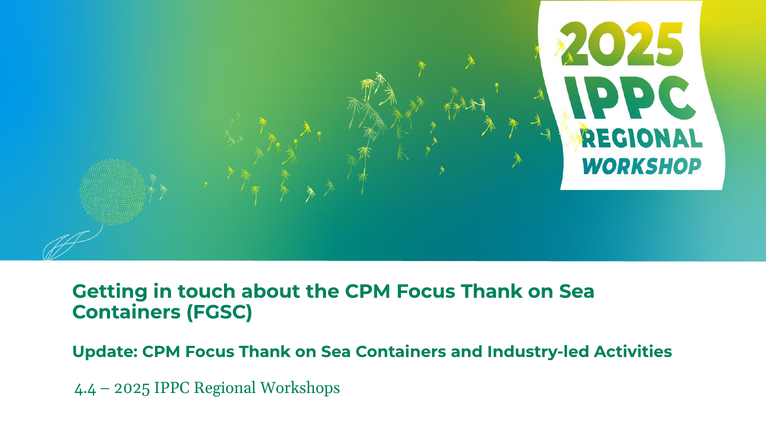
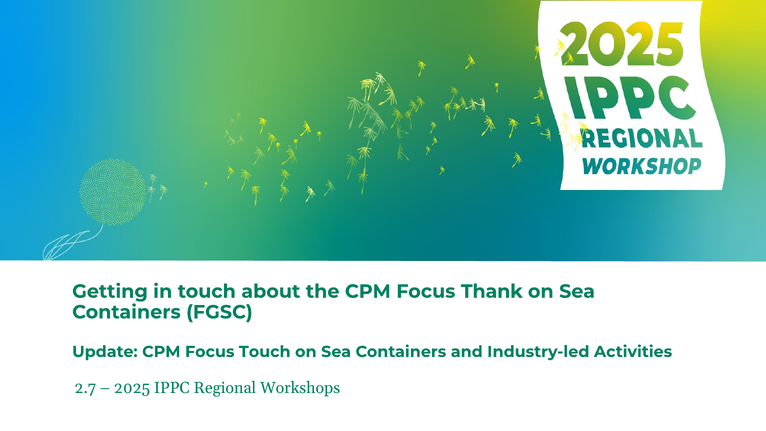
Update CPM Focus Thank: Thank -> Touch
4.4: 4.4 -> 2.7
